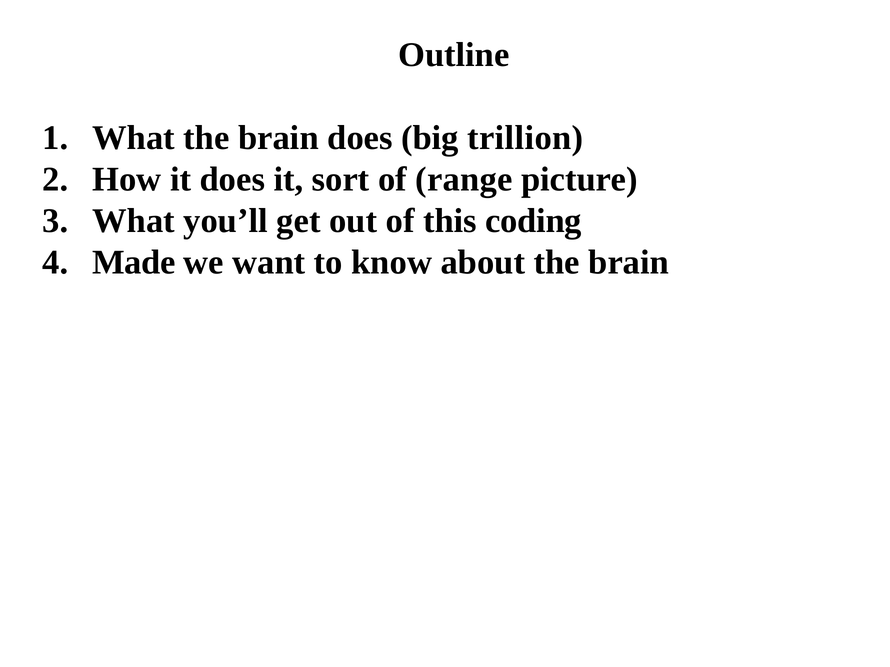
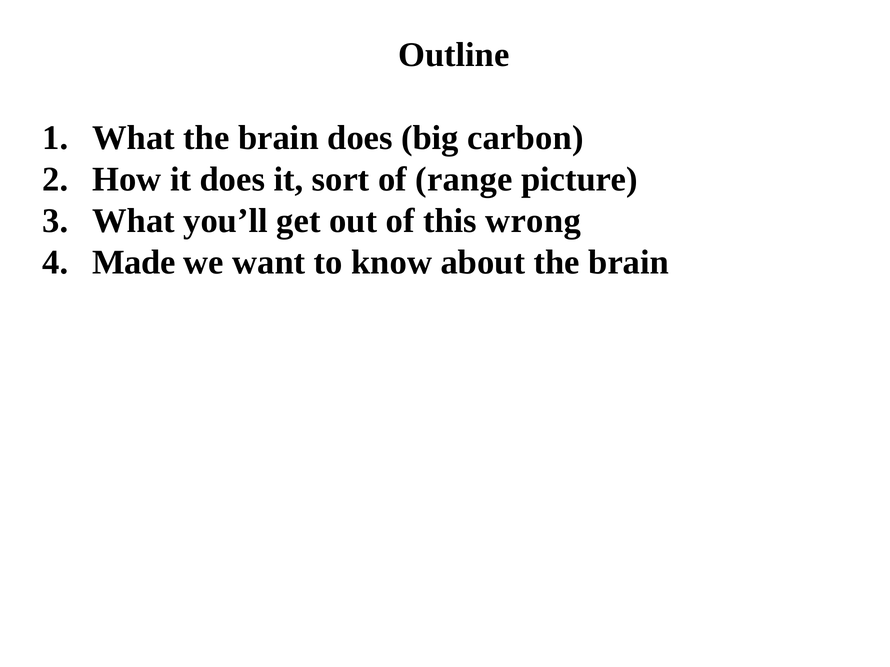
trillion: trillion -> carbon
coding: coding -> wrong
